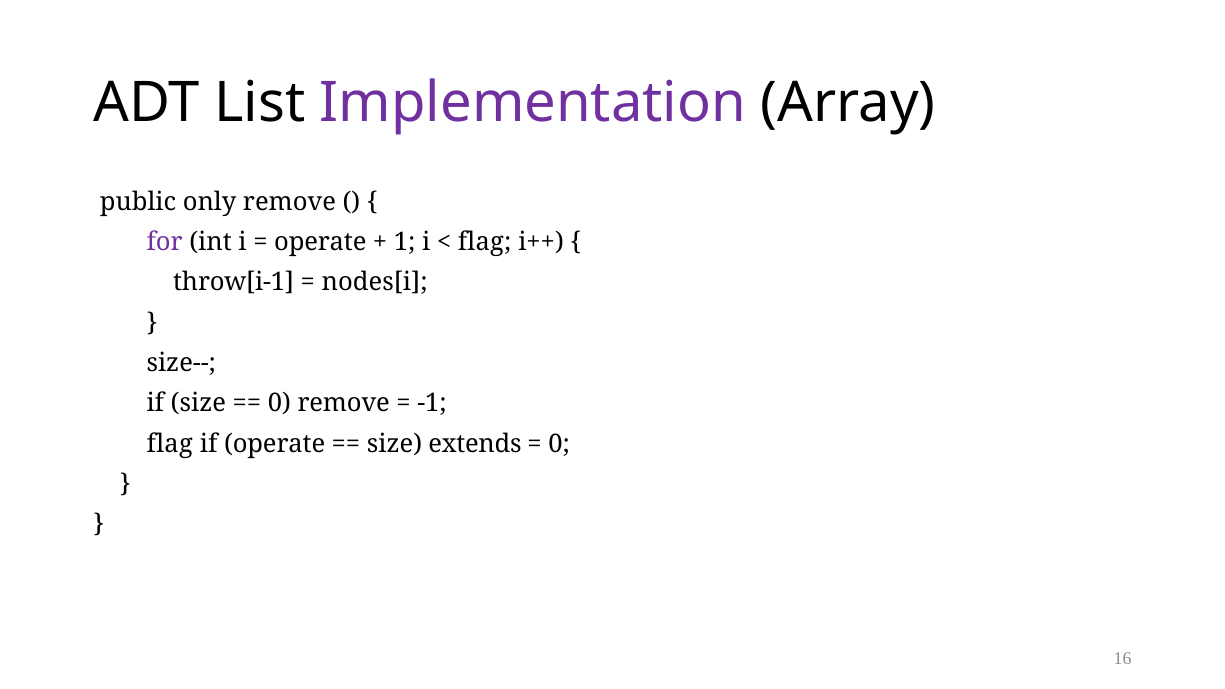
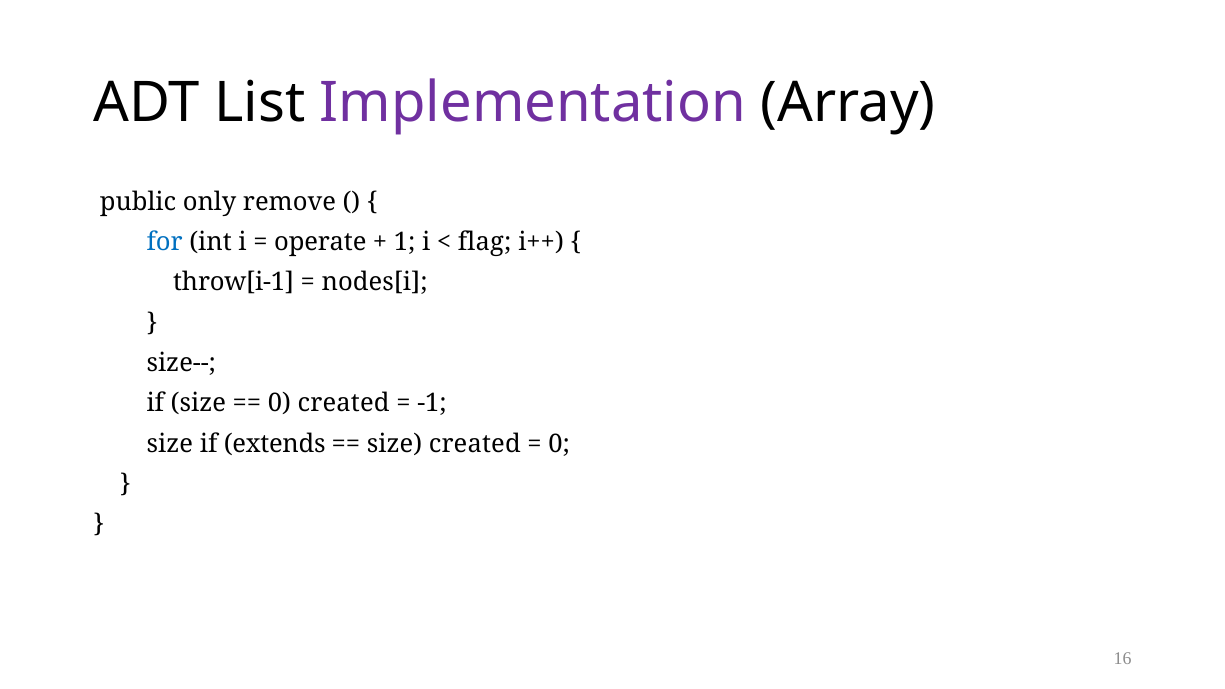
for colour: purple -> blue
0 remove: remove -> created
flag at (170, 444): flag -> size
if operate: operate -> extends
size extends: extends -> created
